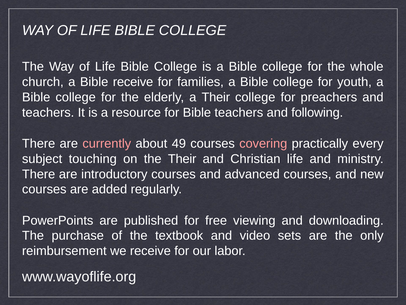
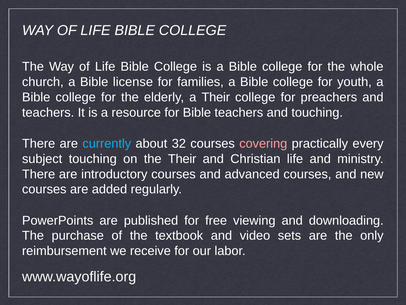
Bible receive: receive -> license
and following: following -> touching
currently colour: pink -> light blue
49: 49 -> 32
